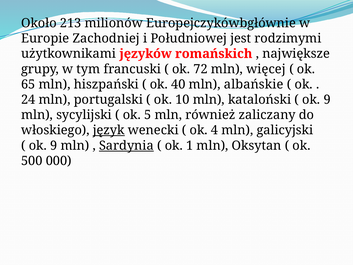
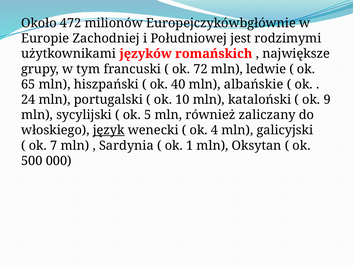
213: 213 -> 472
więcej: więcej -> ledwie
9 at (54, 145): 9 -> 7
Sardynia underline: present -> none
